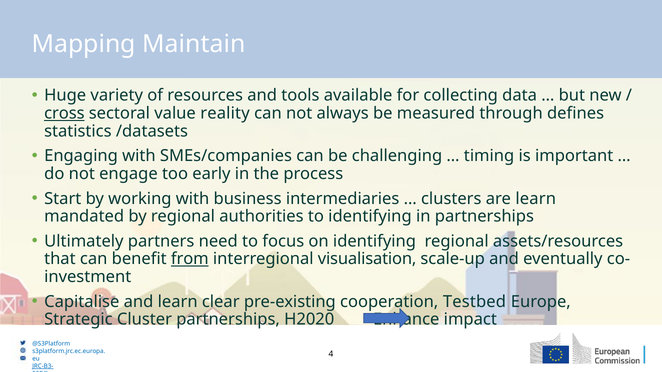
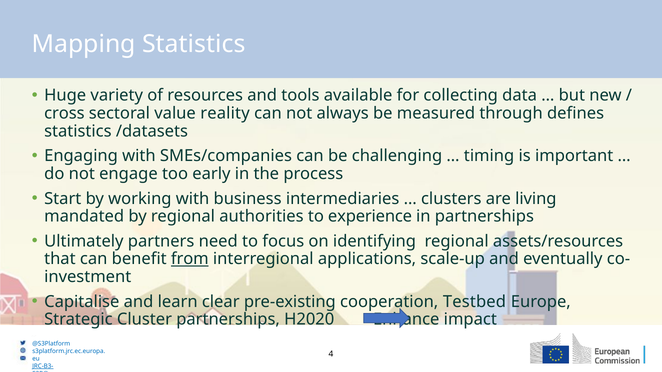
Mapping Maintain: Maintain -> Statistics
cross underline: present -> none
are learn: learn -> living
to identifying: identifying -> experience
visualisation: visualisation -> applications
